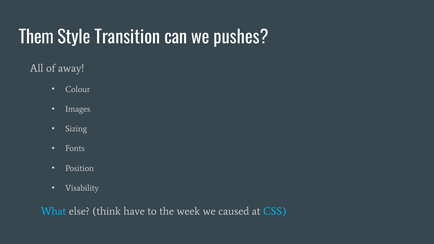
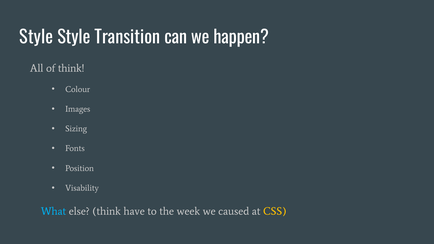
Them at (36, 38): Them -> Style
pushes: pushes -> happen
of away: away -> think
CSS colour: light blue -> yellow
